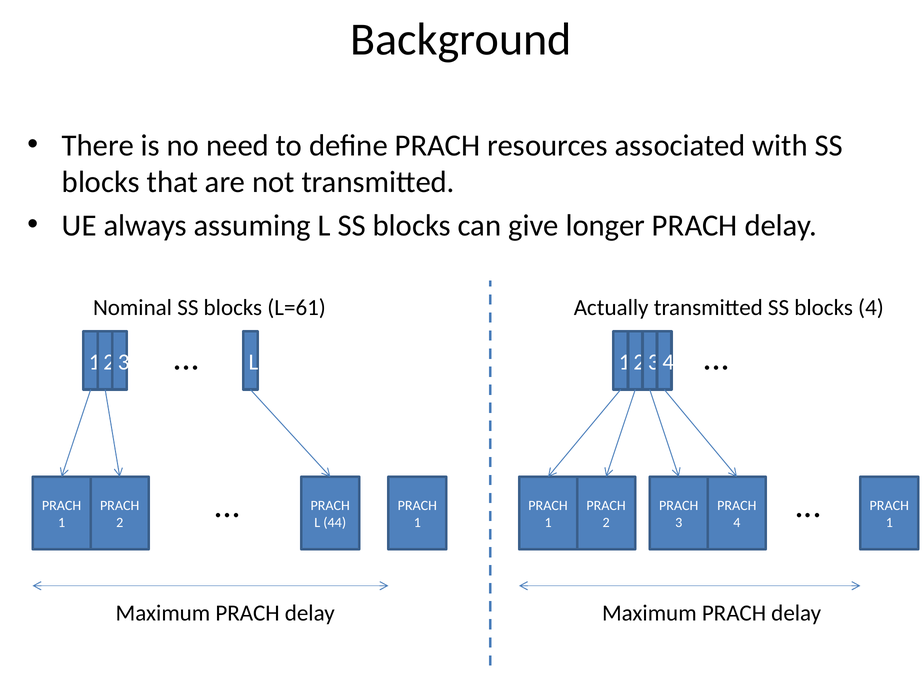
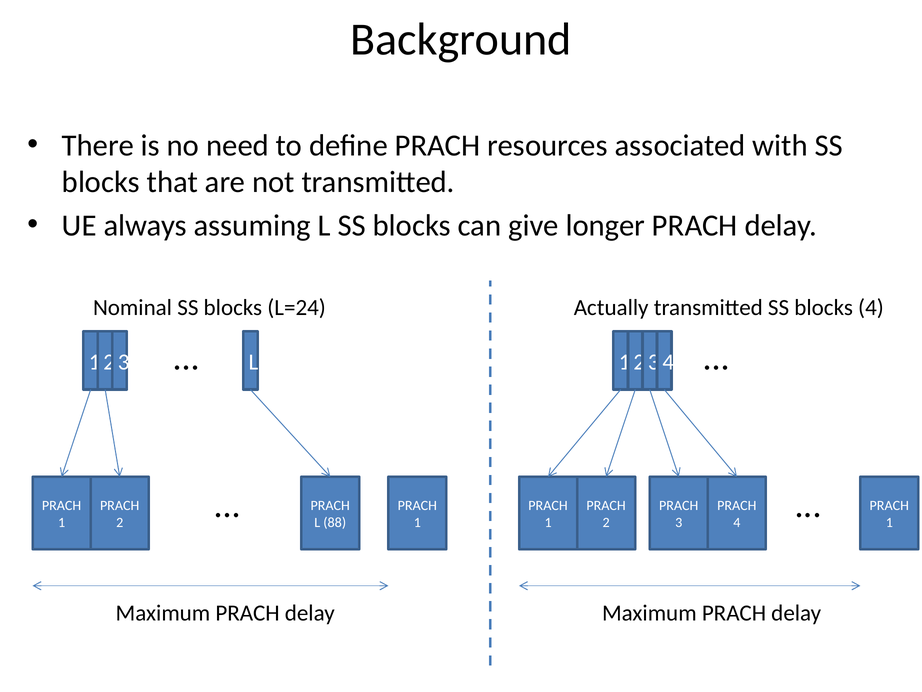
L=61: L=61 -> L=24
44: 44 -> 88
